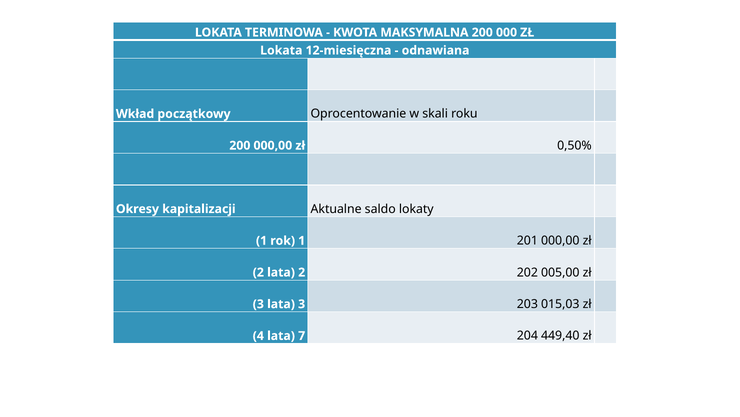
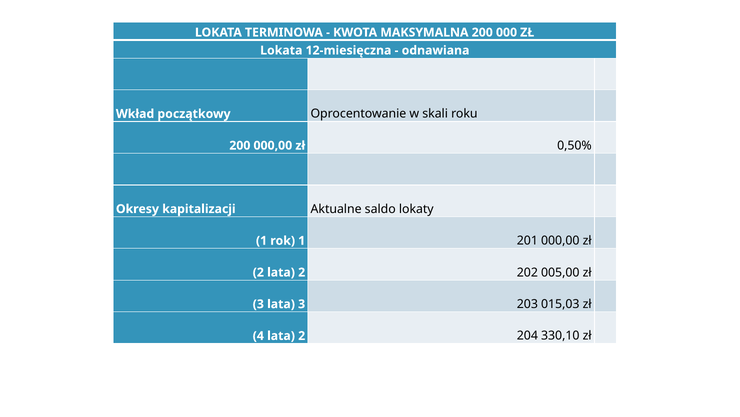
4 lata 7: 7 -> 2
449,40: 449,40 -> 330,10
